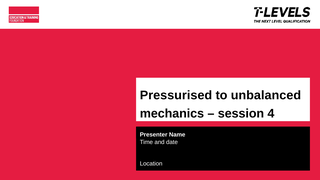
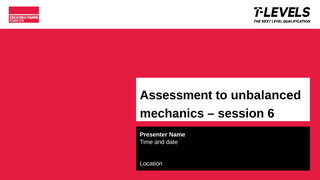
Pressurised: Pressurised -> Assessment
4: 4 -> 6
